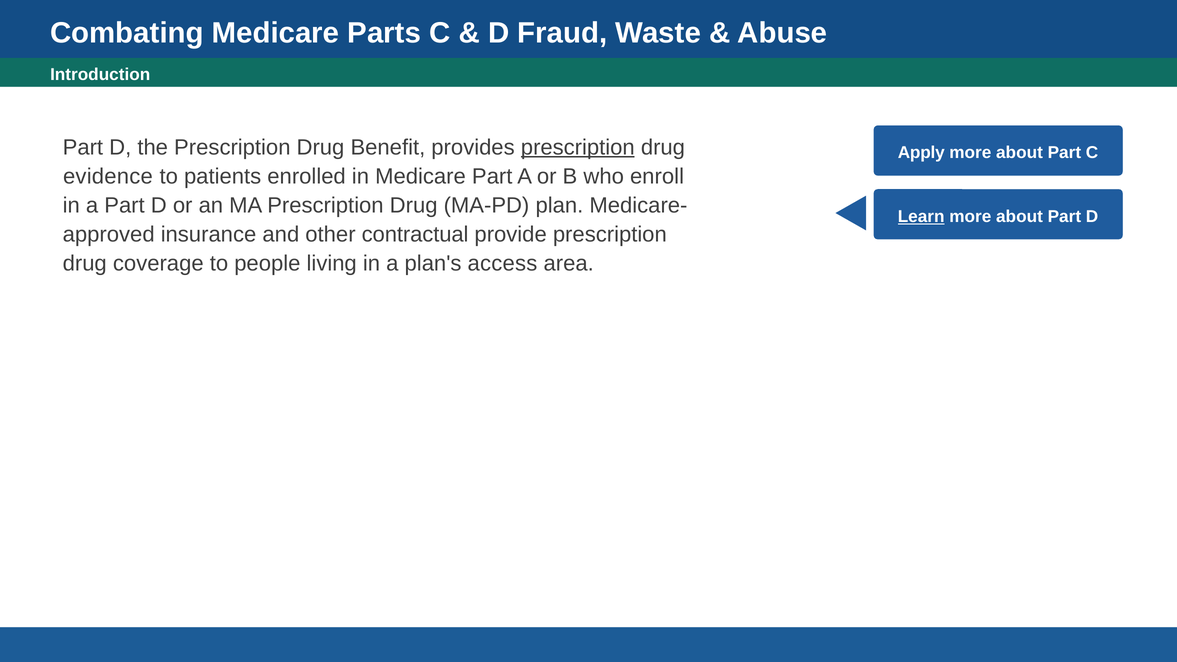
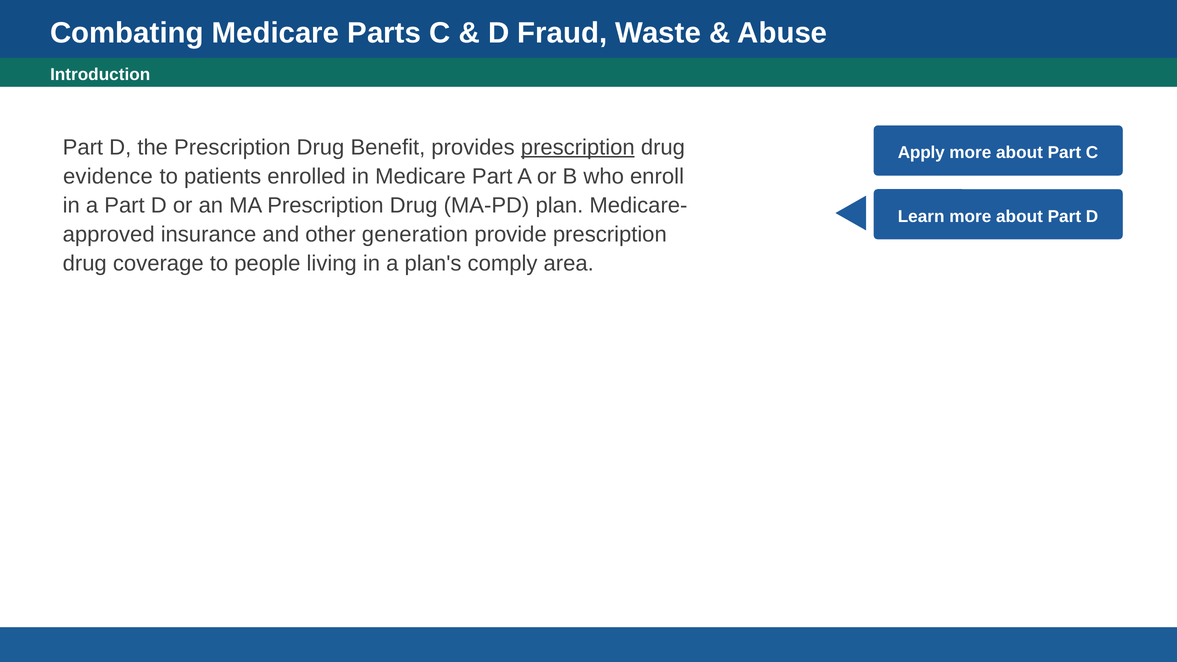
Learn underline: present -> none
contractual: contractual -> generation
access: access -> comply
